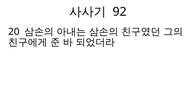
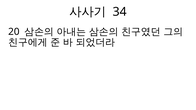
92: 92 -> 34
